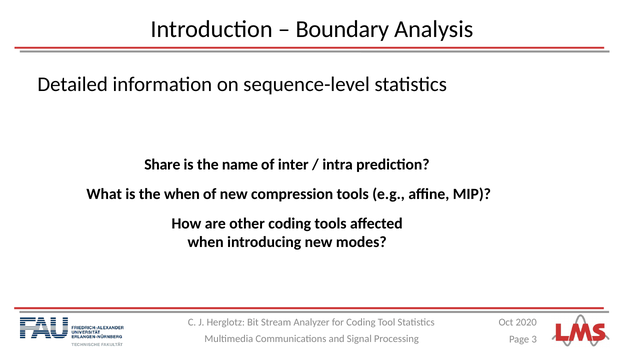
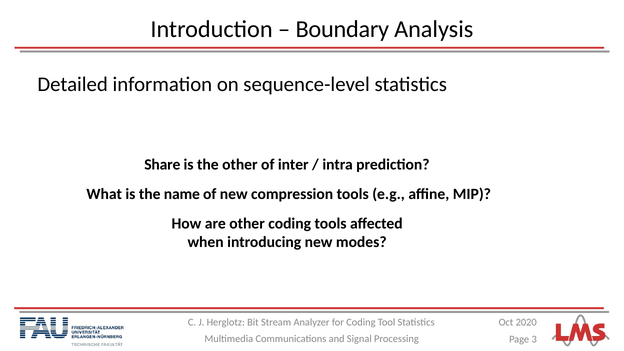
the name: name -> other
the when: when -> name
